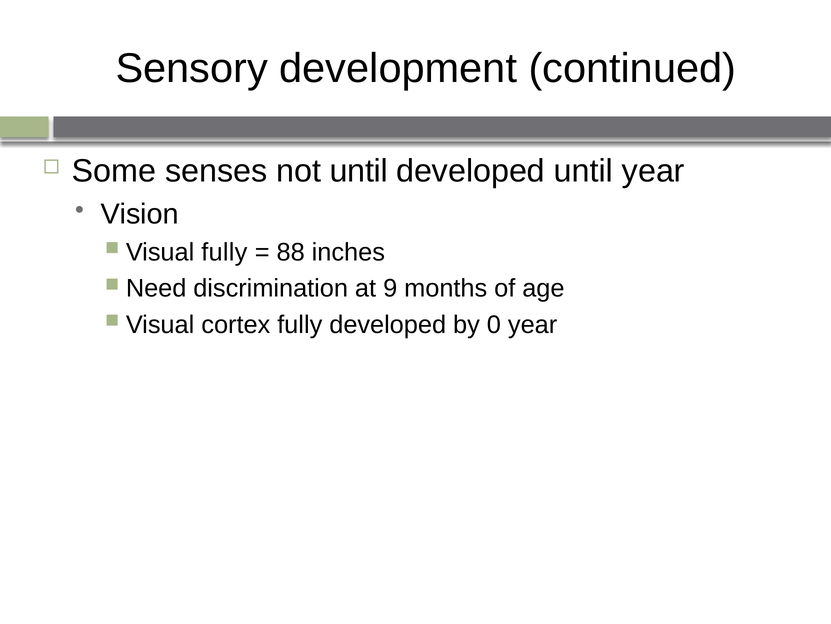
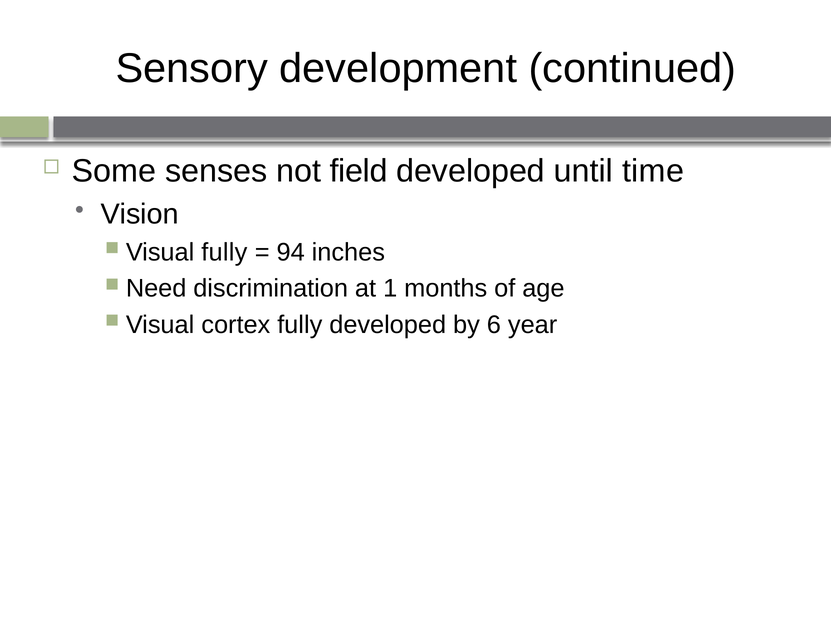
not until: until -> field
until year: year -> time
88: 88 -> 94
9: 9 -> 1
0: 0 -> 6
